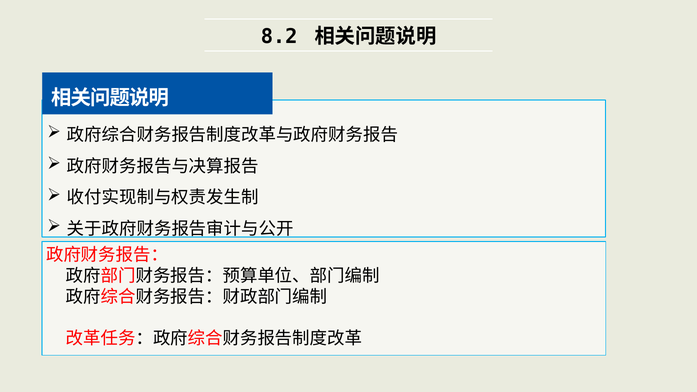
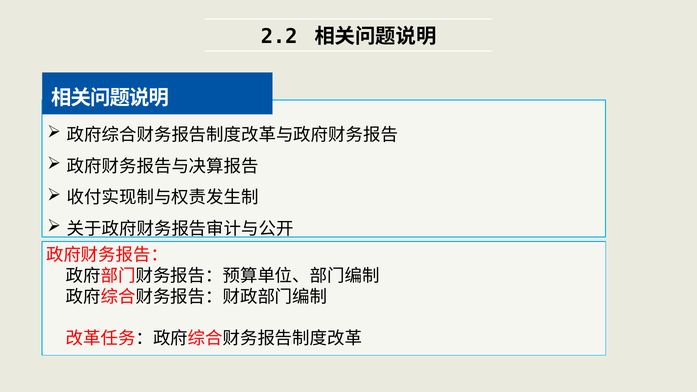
8.2: 8.2 -> 2.2
